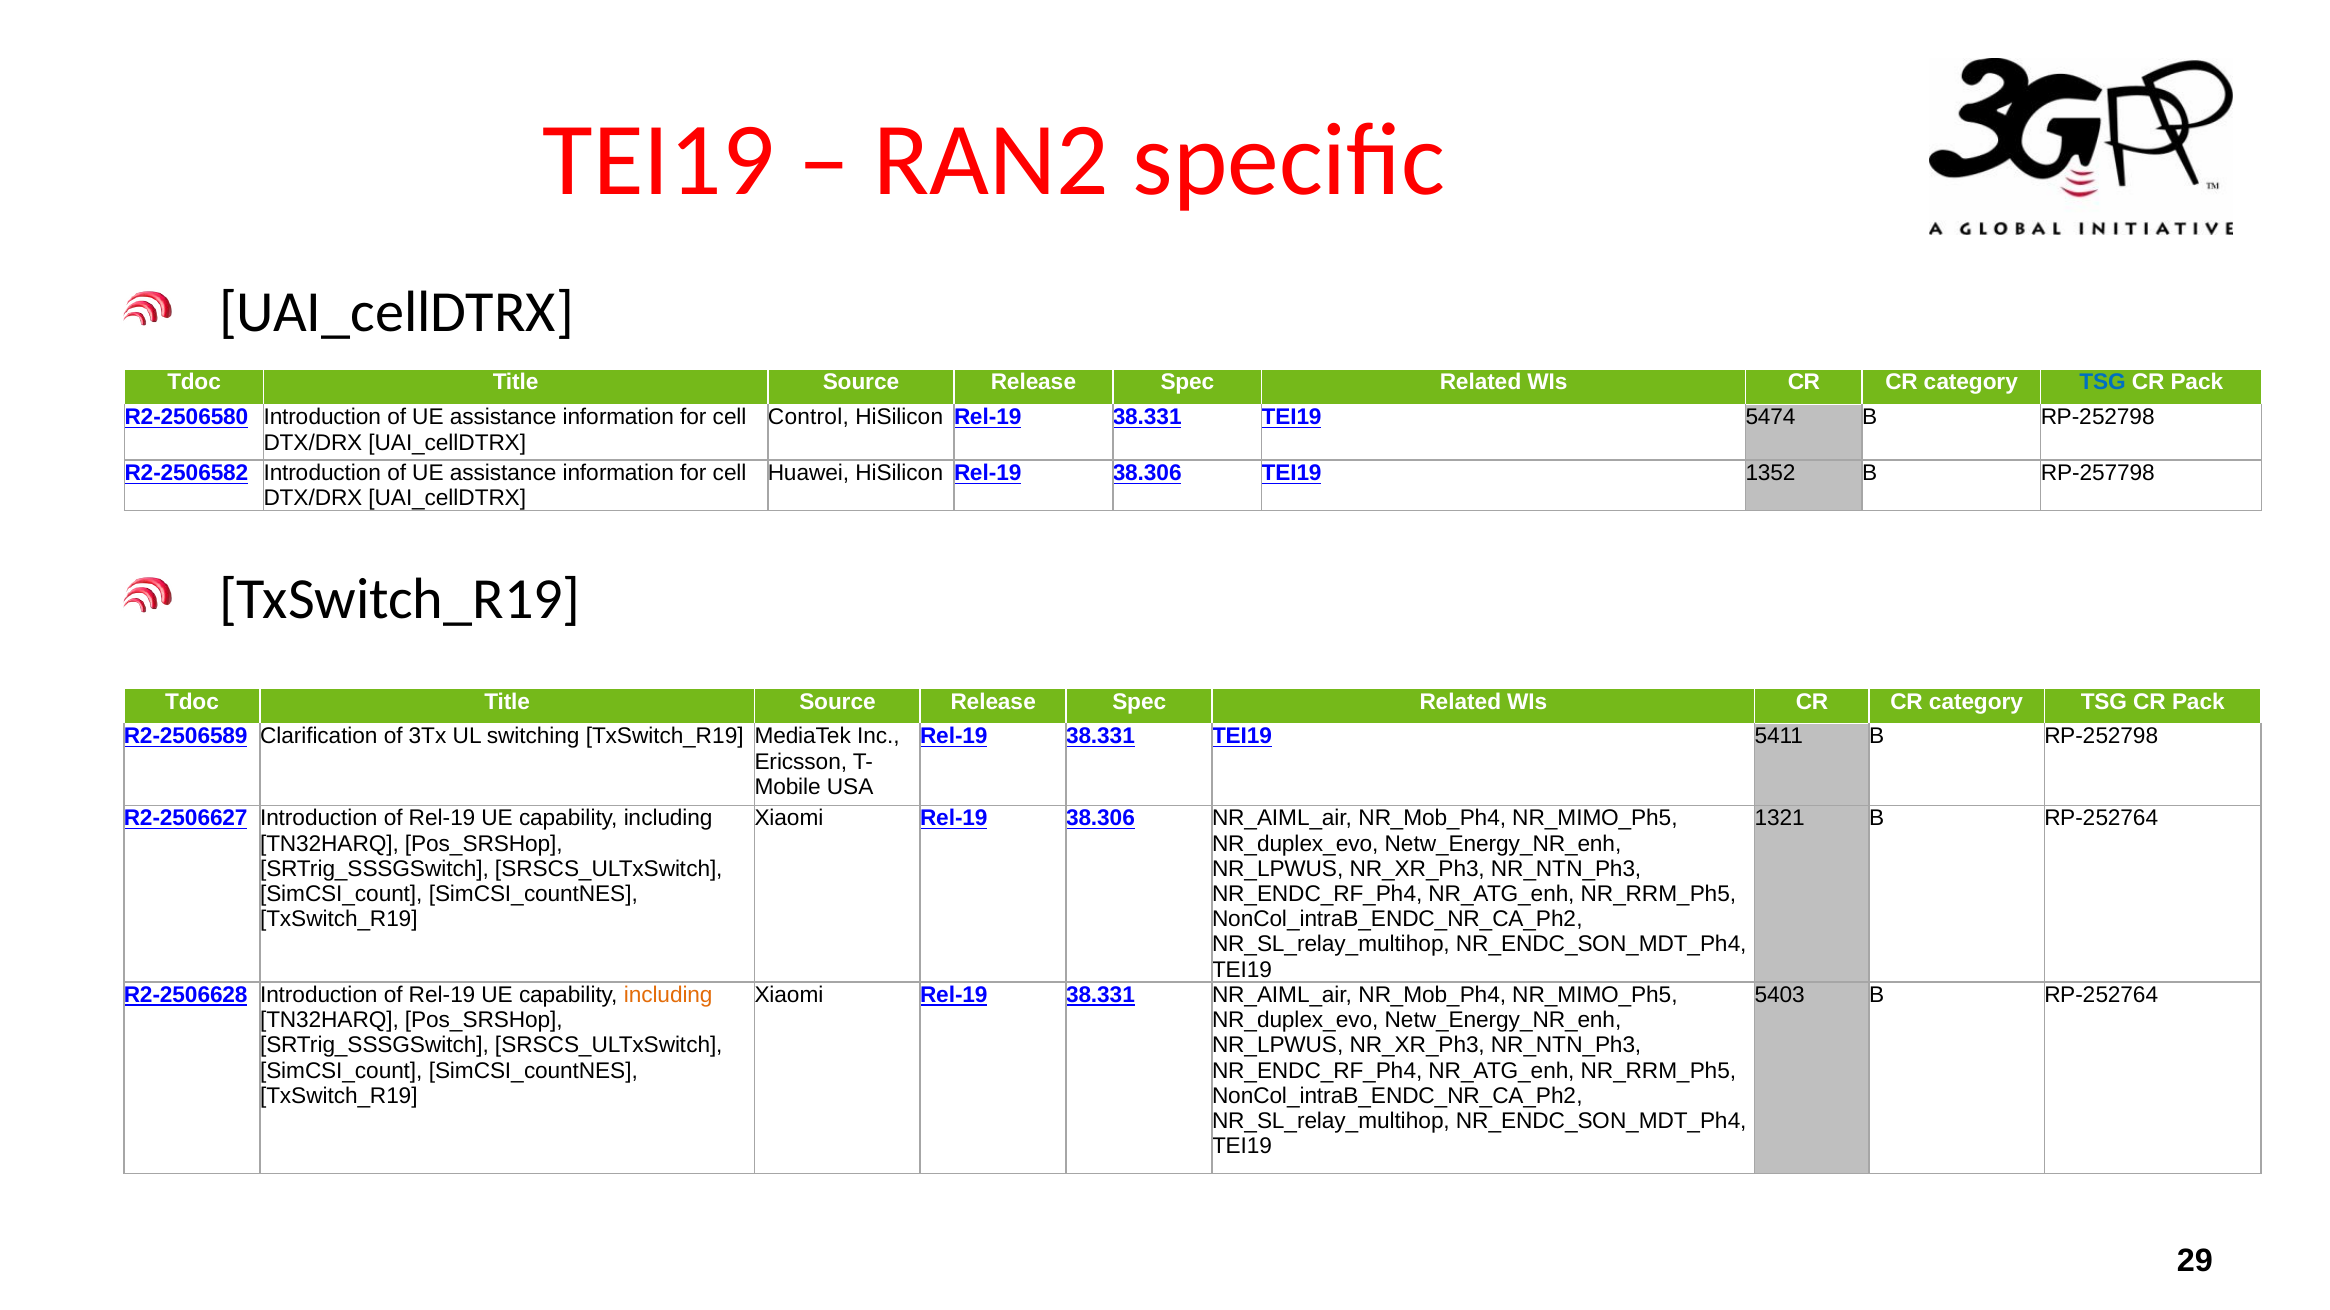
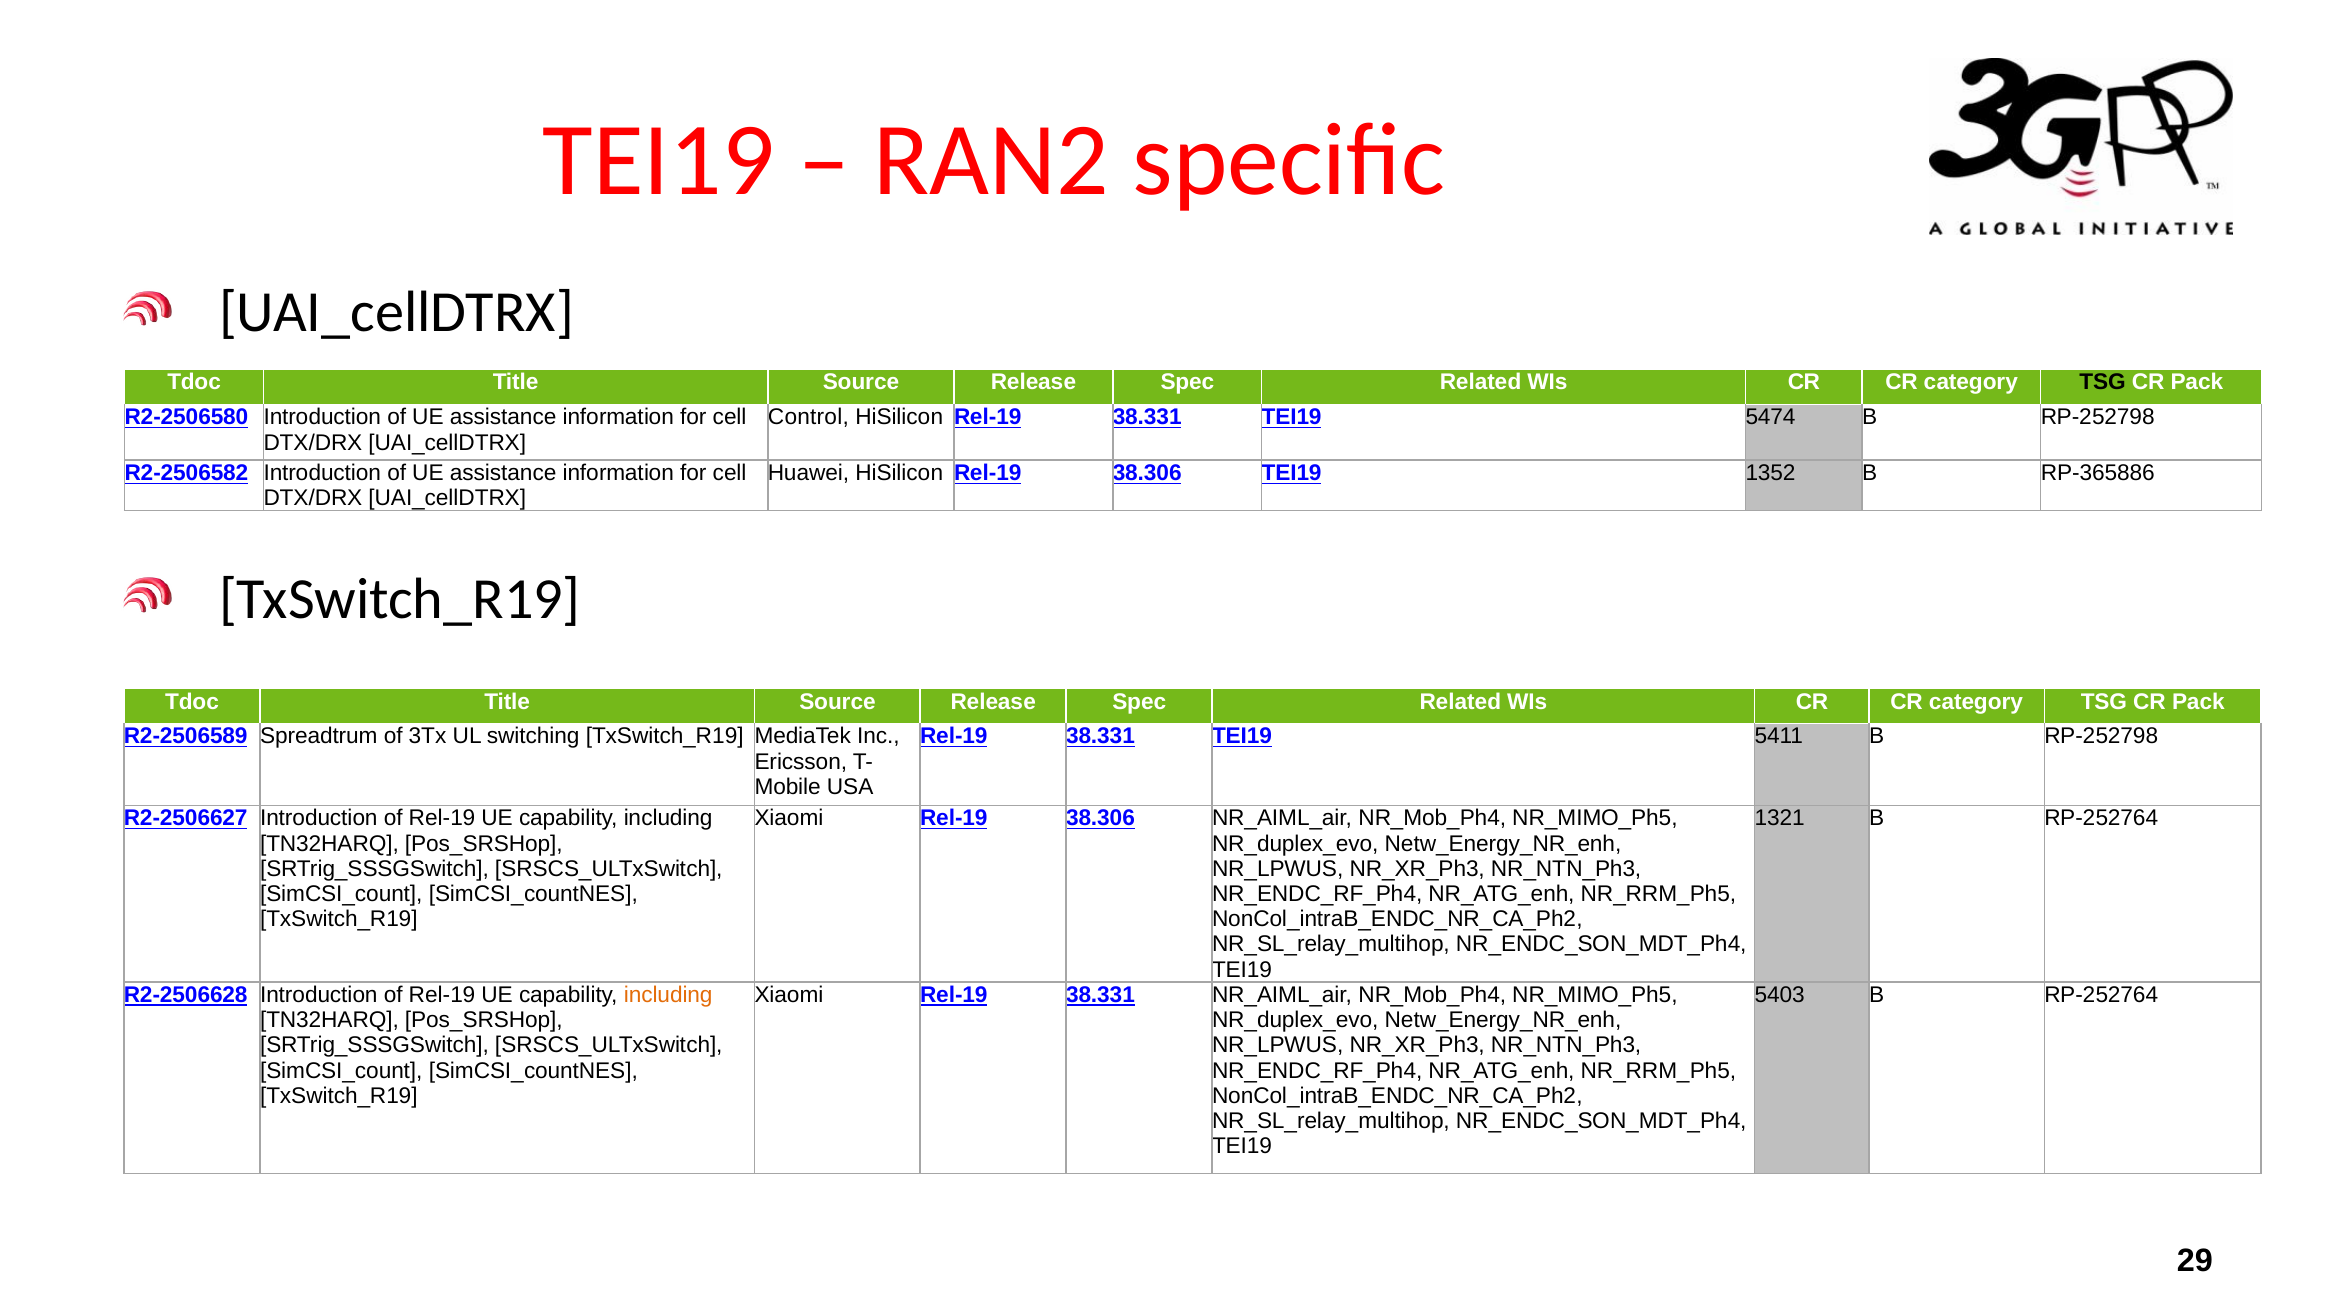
TSG at (2103, 382) colour: blue -> black
RP-257798: RP-257798 -> RP-365886
Clarification: Clarification -> Spreadtrum
